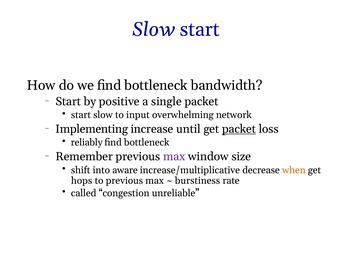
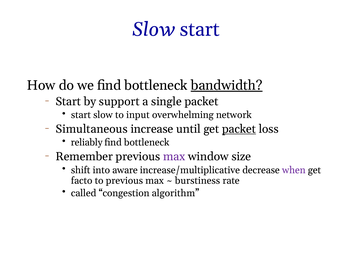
bandwidth underline: none -> present
positive: positive -> support
Implementing: Implementing -> Simultaneous
when colour: orange -> purple
hops: hops -> facto
unreliable: unreliable -> algorithm
